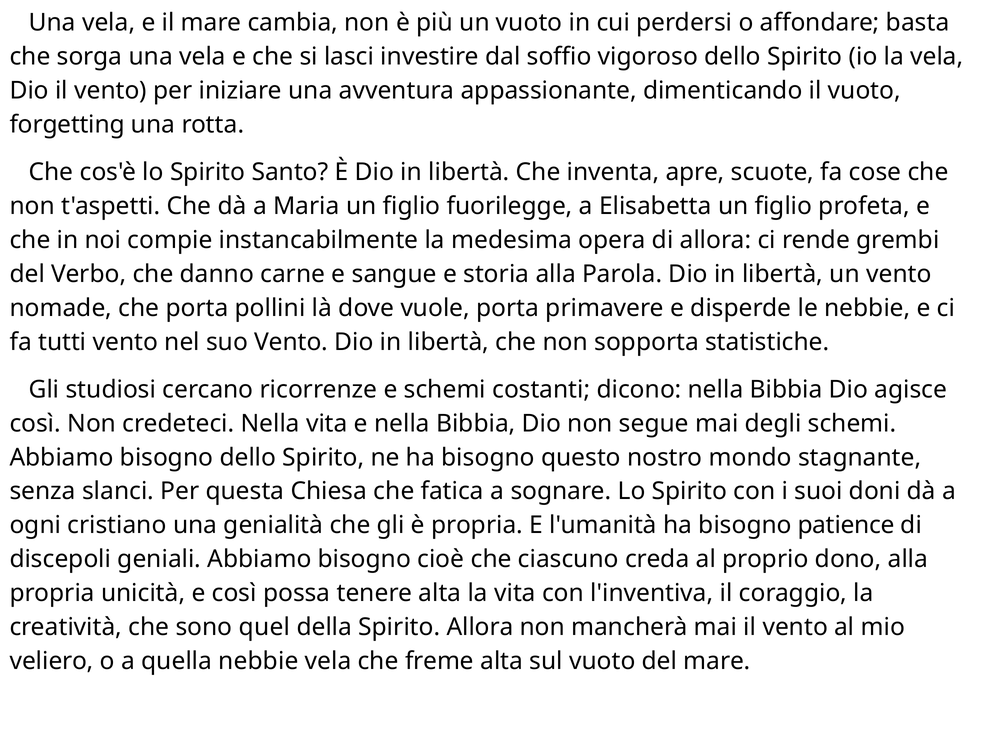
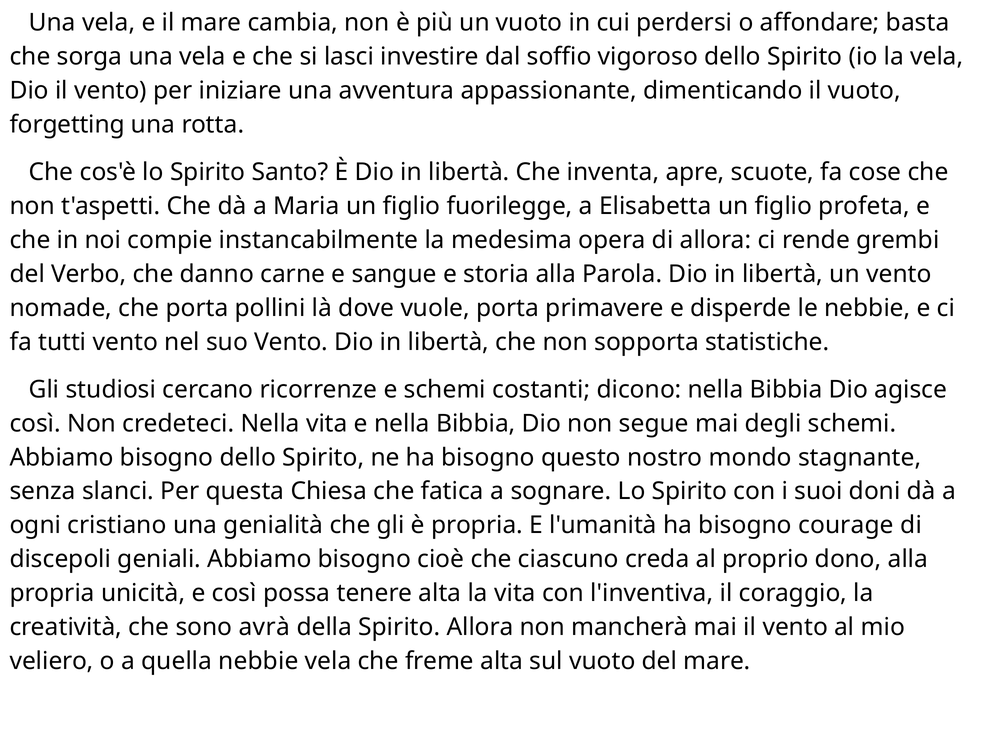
patience: patience -> courage
quel: quel -> avrà
